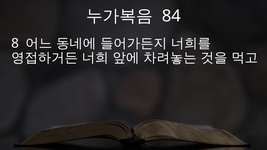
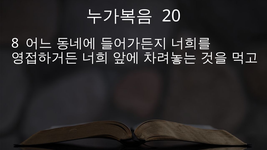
84: 84 -> 20
